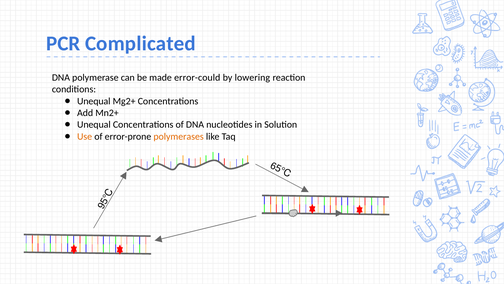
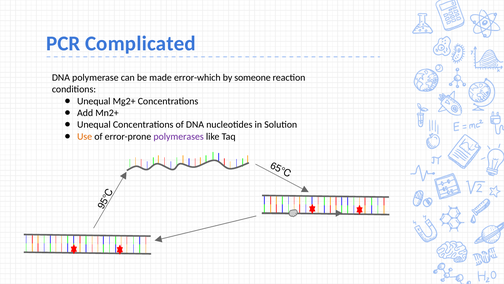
error-could: error-could -> error-which
lowering: lowering -> someone
polymerases colour: orange -> purple
